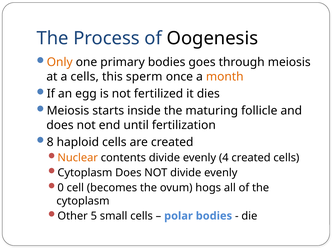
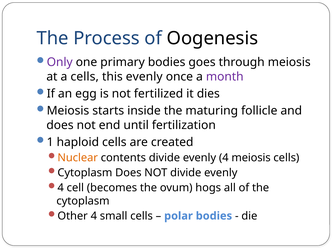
Only colour: orange -> purple
this sperm: sperm -> evenly
month colour: orange -> purple
8: 8 -> 1
4 created: created -> meiosis
0 at (61, 188): 0 -> 4
Other 5: 5 -> 4
